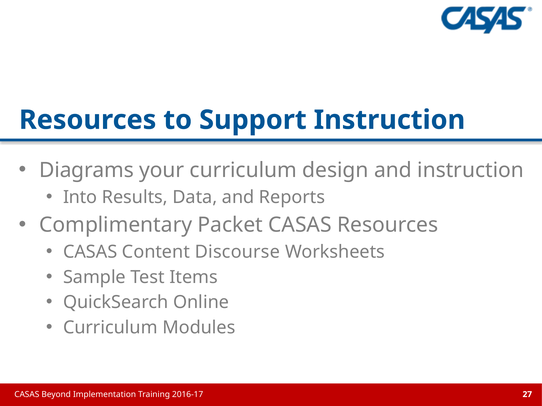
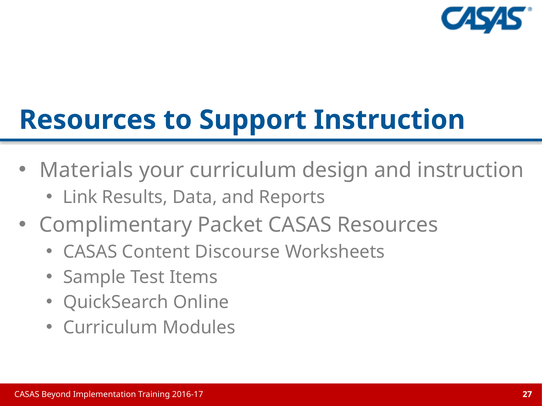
Diagrams: Diagrams -> Materials
Into: Into -> Link
